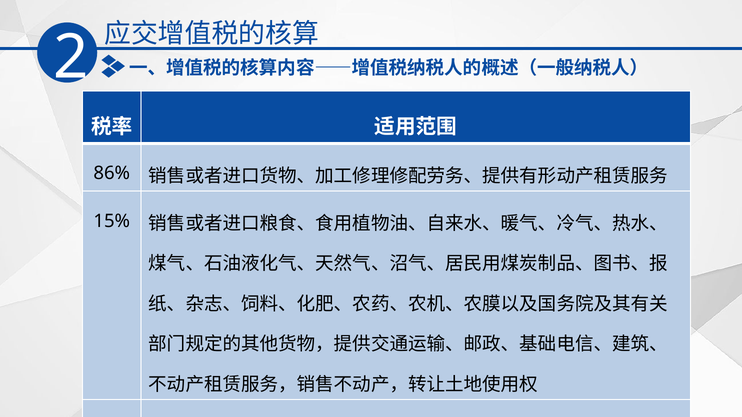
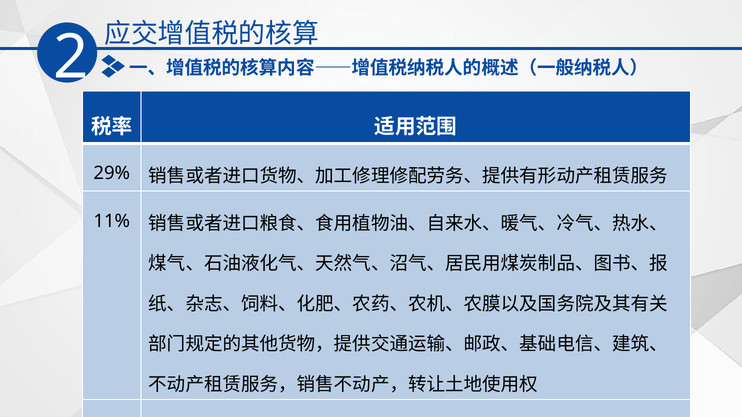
86%: 86% -> 29%
15%: 15% -> 11%
